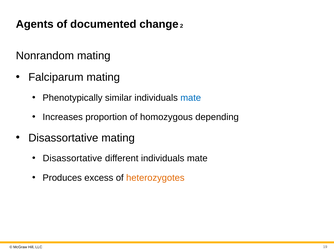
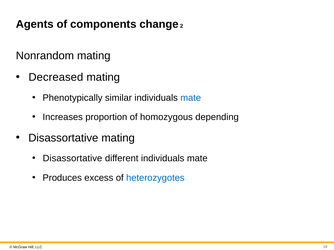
documented: documented -> components
Falciparum: Falciparum -> Decreased
heterozygotes colour: orange -> blue
